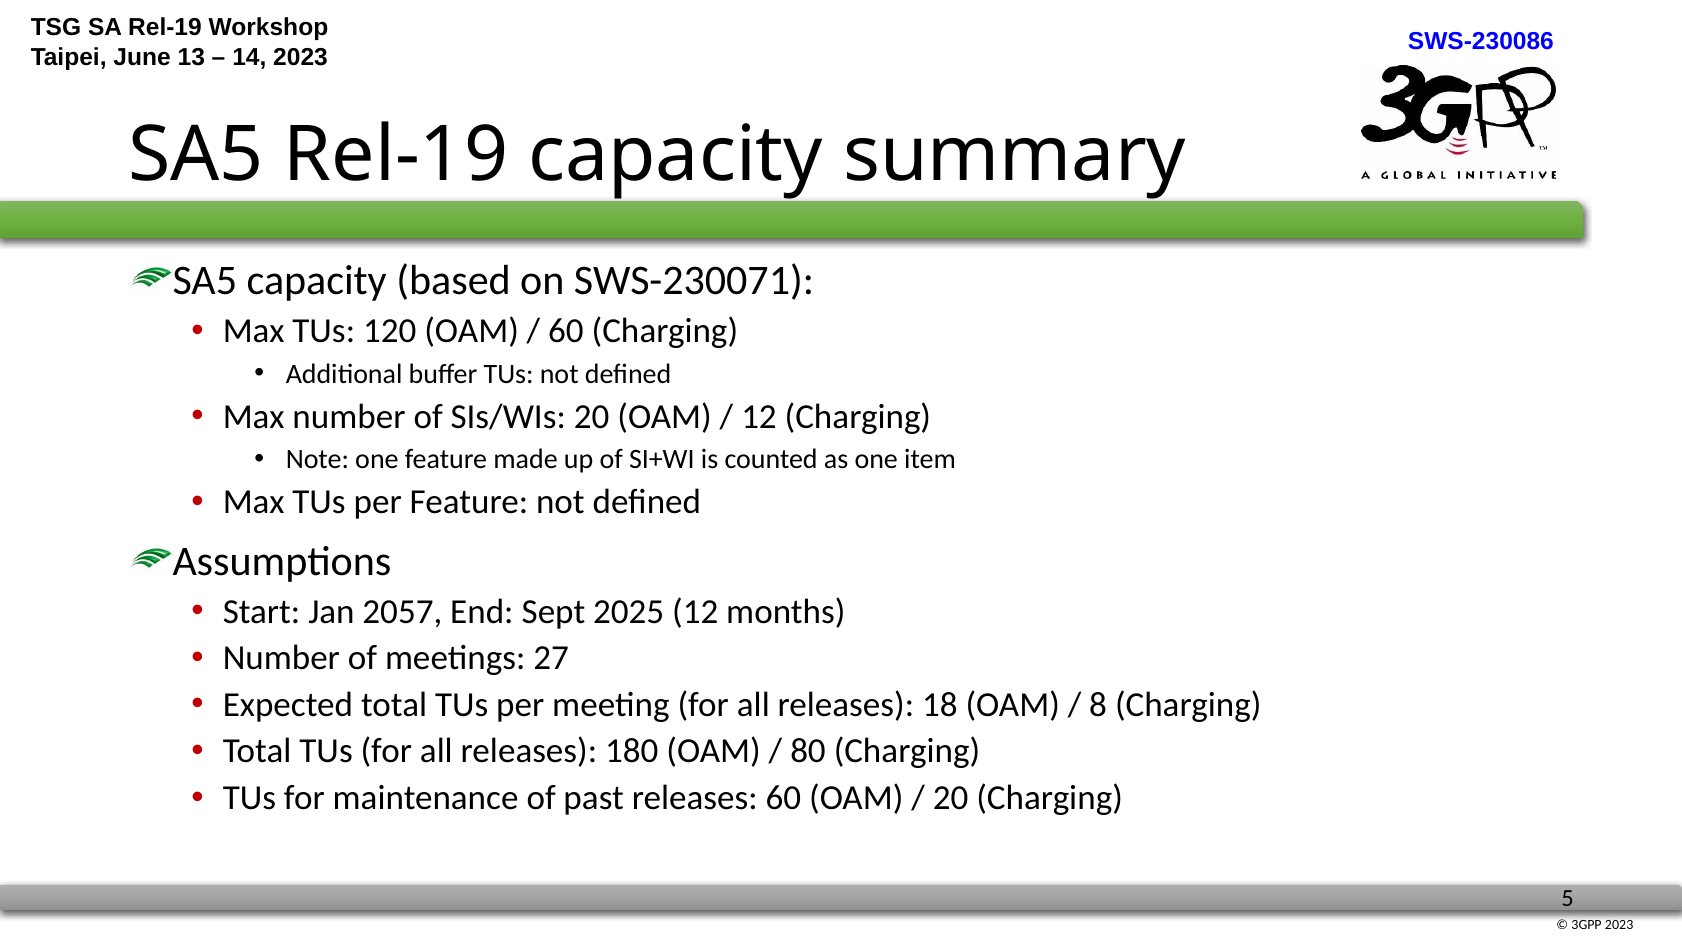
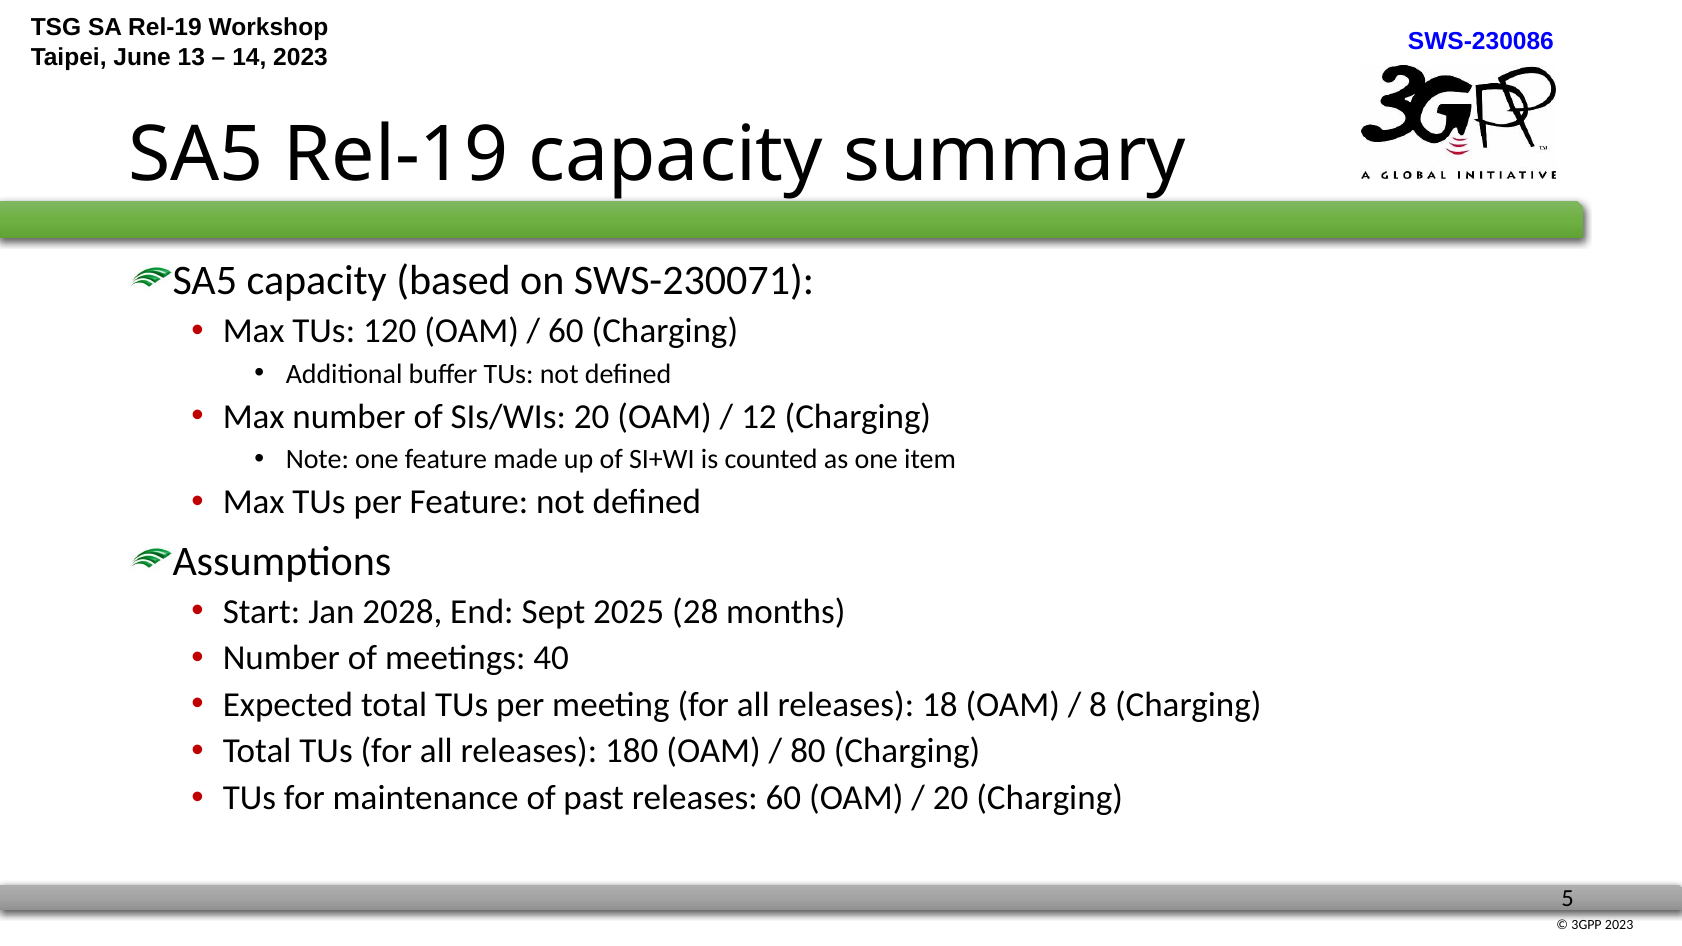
2057: 2057 -> 2028
2025 12: 12 -> 28
27: 27 -> 40
